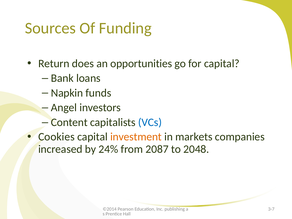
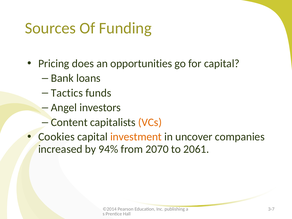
Return: Return -> Pricing
Napkin: Napkin -> Tactics
VCs colour: blue -> orange
markets: markets -> uncover
24%: 24% -> 94%
2087: 2087 -> 2070
2048: 2048 -> 2061
